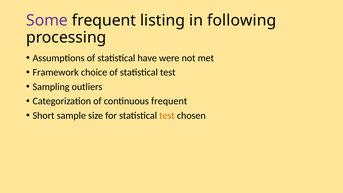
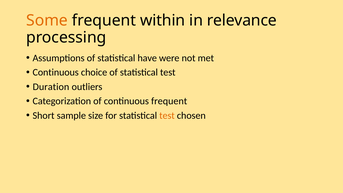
Some colour: purple -> orange
listing: listing -> within
following: following -> relevance
Framework at (56, 72): Framework -> Continuous
Sampling: Sampling -> Duration
